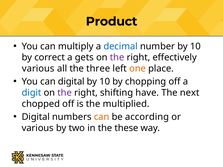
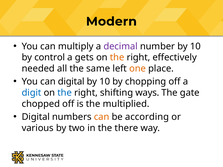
Product: Product -> Modern
decimal colour: blue -> purple
correct: correct -> control
the at (117, 58) colour: purple -> orange
various at (38, 69): various -> needed
three: three -> same
the at (65, 93) colour: purple -> blue
have: have -> ways
next: next -> gate
these: these -> there
